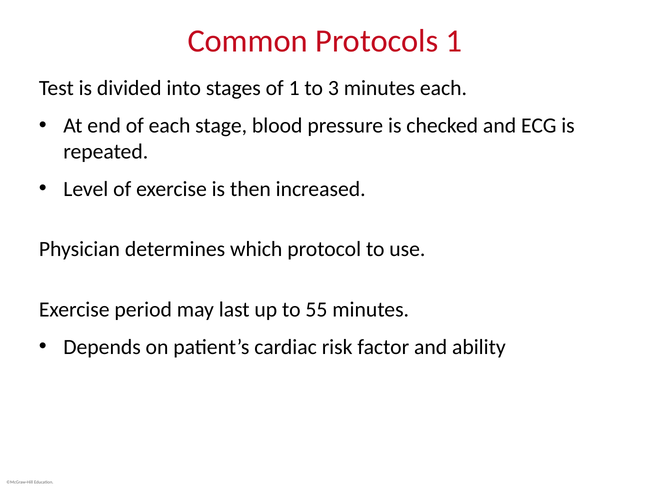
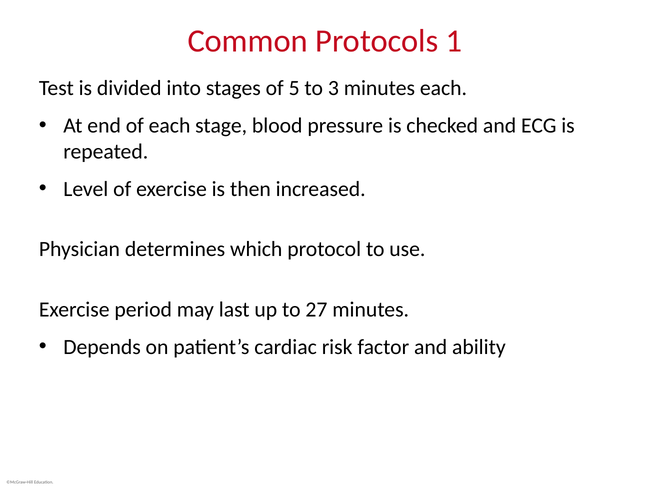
of 1: 1 -> 5
55: 55 -> 27
